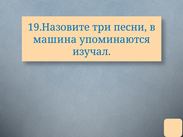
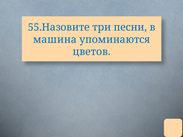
19.Назовите: 19.Назовите -> 55.Назовите
изучал: изучал -> цветов
